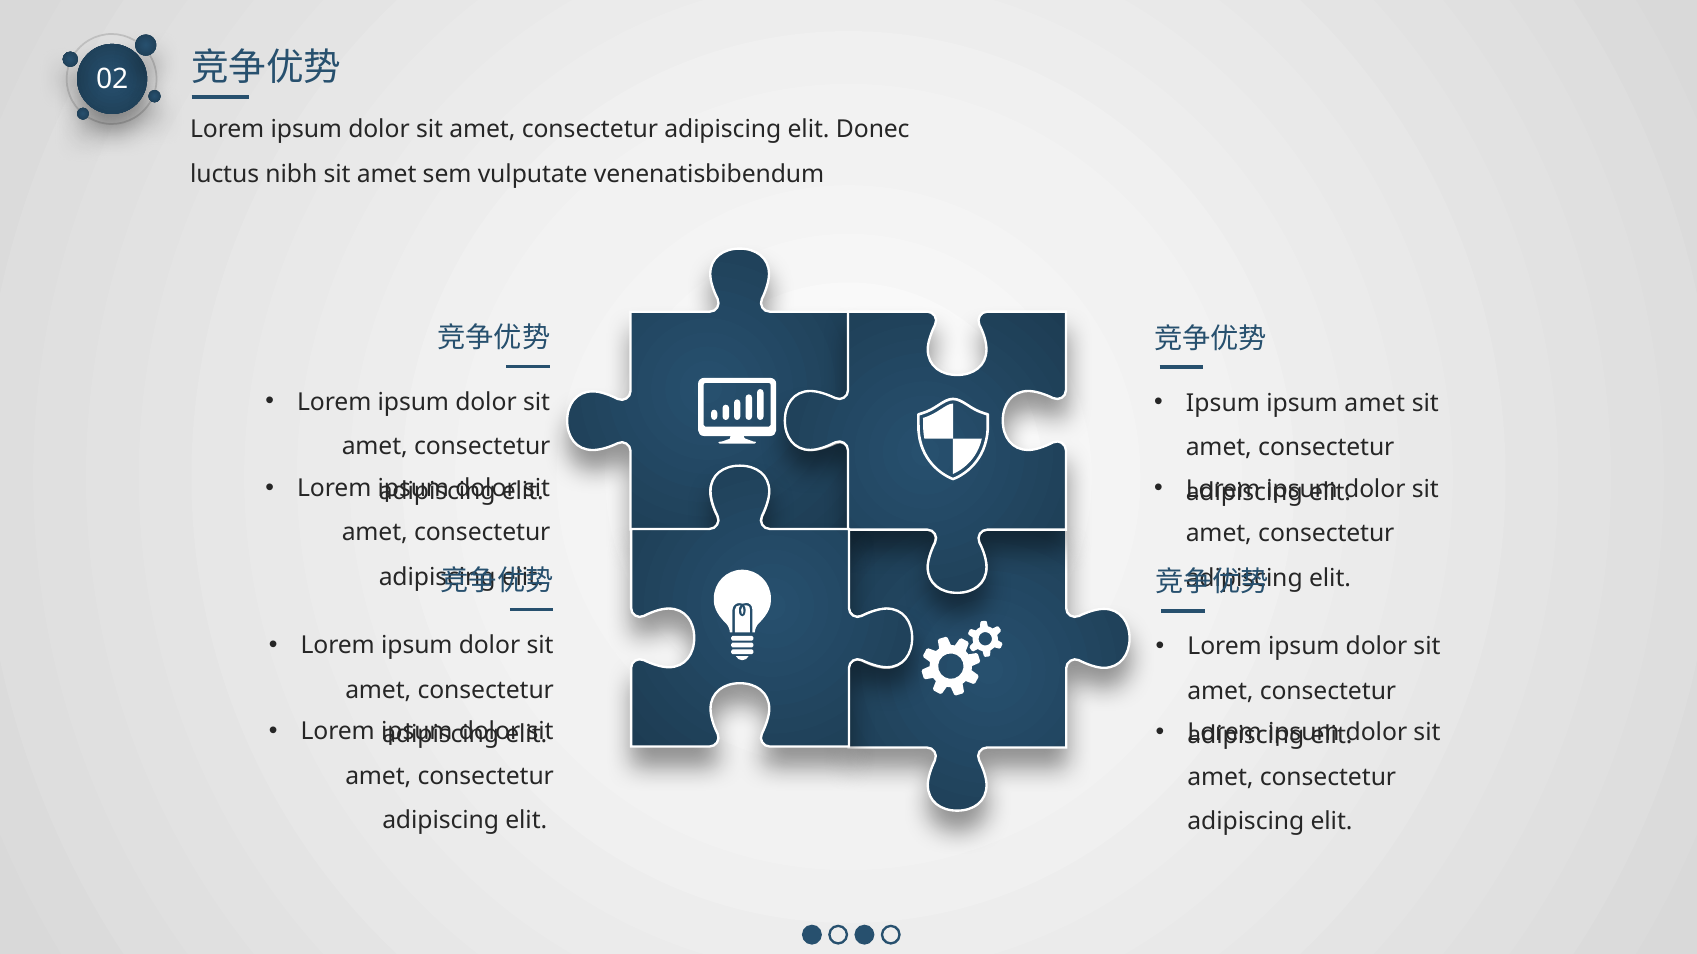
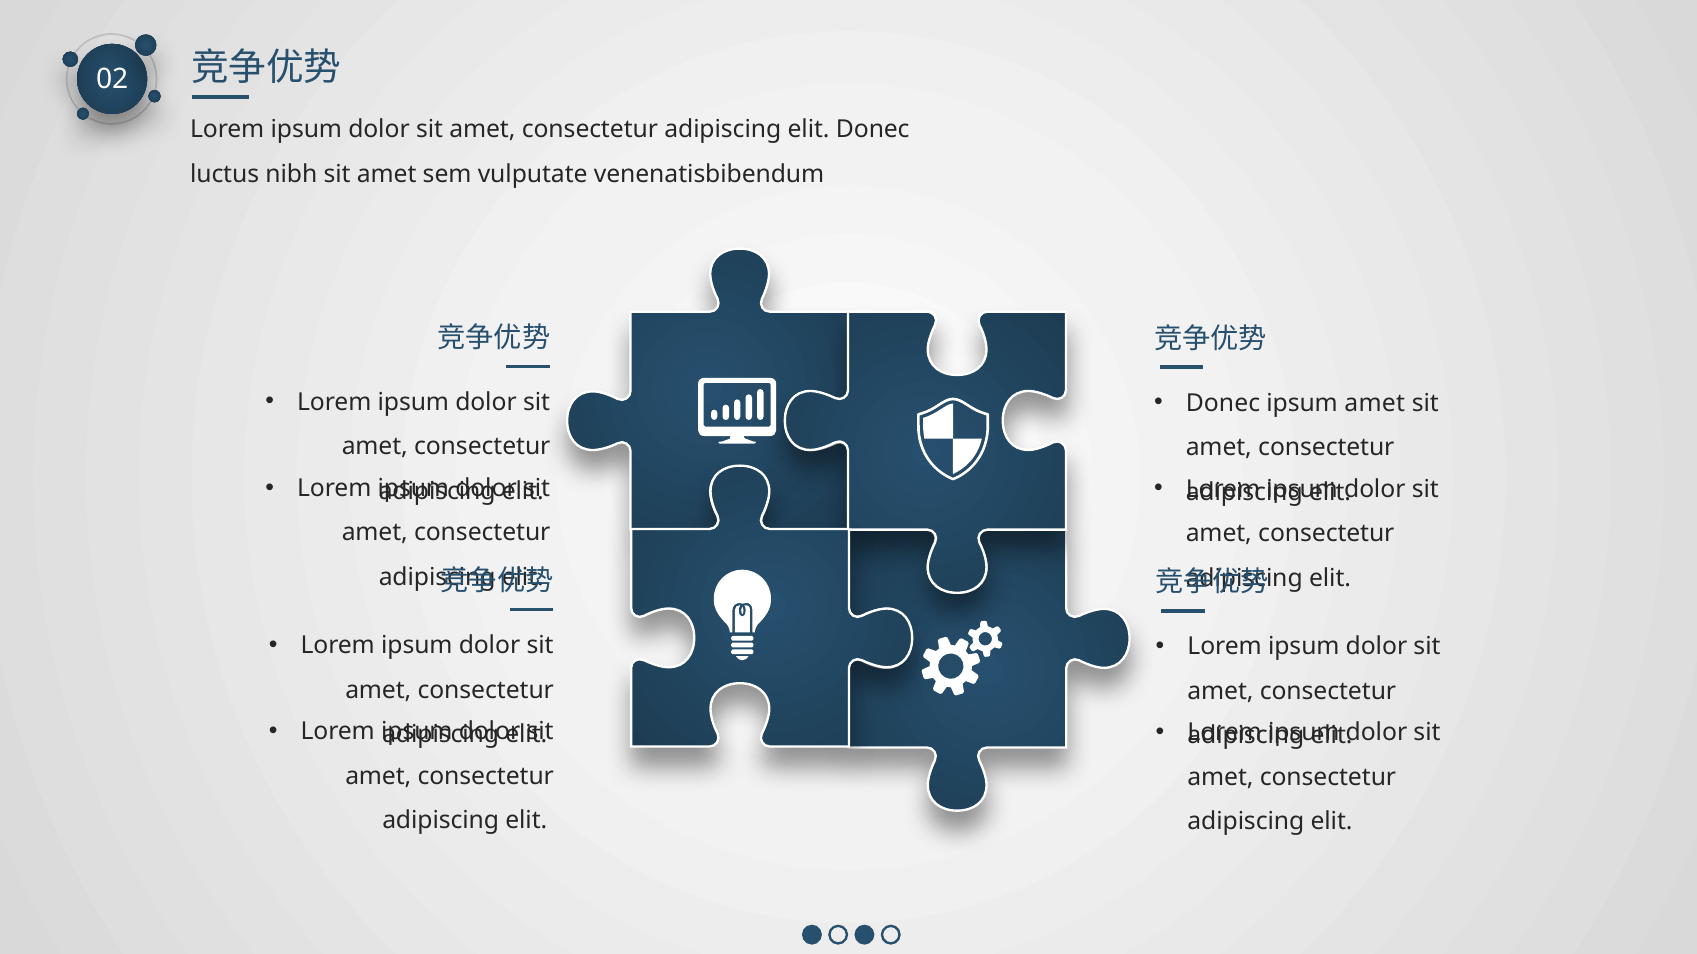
Ipsum at (1223, 403): Ipsum -> Donec
